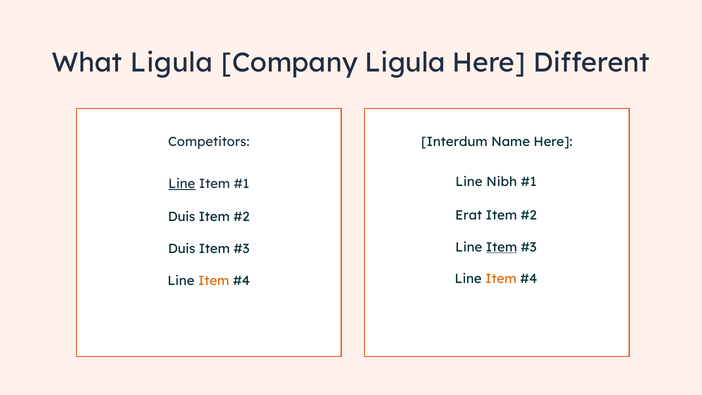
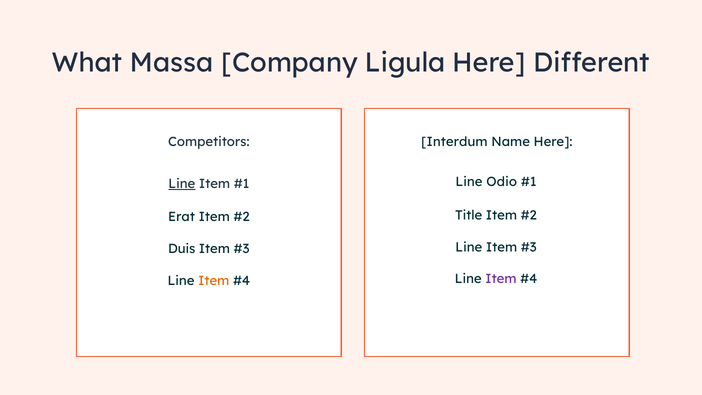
What Ligula: Ligula -> Massa
Nibh: Nibh -> Odio
Erat: Erat -> Title
Duis at (182, 217): Duis -> Erat
Item at (502, 247) underline: present -> none
Item at (501, 279) colour: orange -> purple
